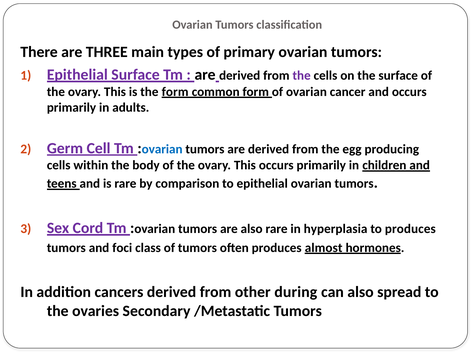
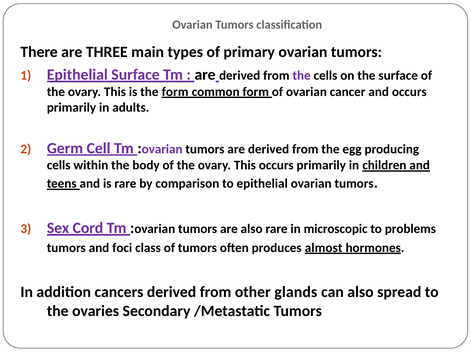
ovarian at (162, 149) colour: blue -> purple
hyperplasia: hyperplasia -> microscopic
to produces: produces -> problems
during: during -> glands
